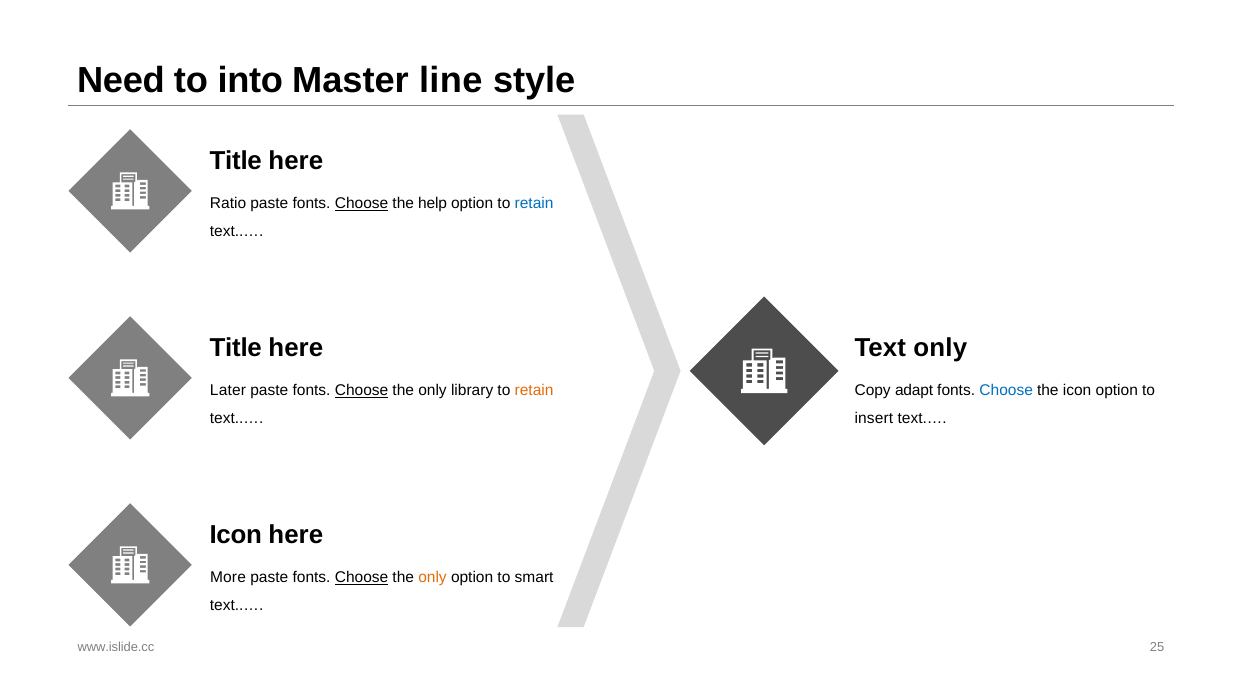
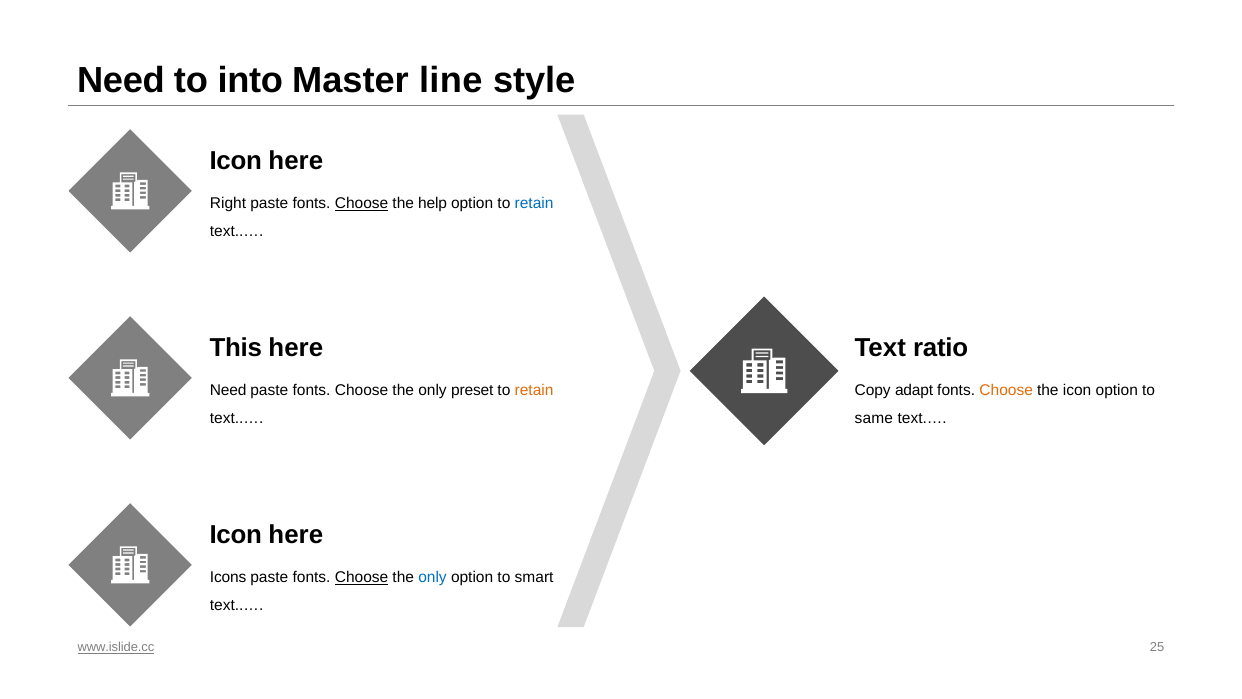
Title at (236, 161): Title -> Icon
Ratio: Ratio -> Right
Title at (236, 348): Title -> This
Text only: only -> ratio
Later at (228, 390): Later -> Need
Choose at (362, 390) underline: present -> none
library: library -> preset
Choose at (1006, 390) colour: blue -> orange
insert: insert -> same
More: More -> Icons
only at (433, 577) colour: orange -> blue
www.islide.cc underline: none -> present
